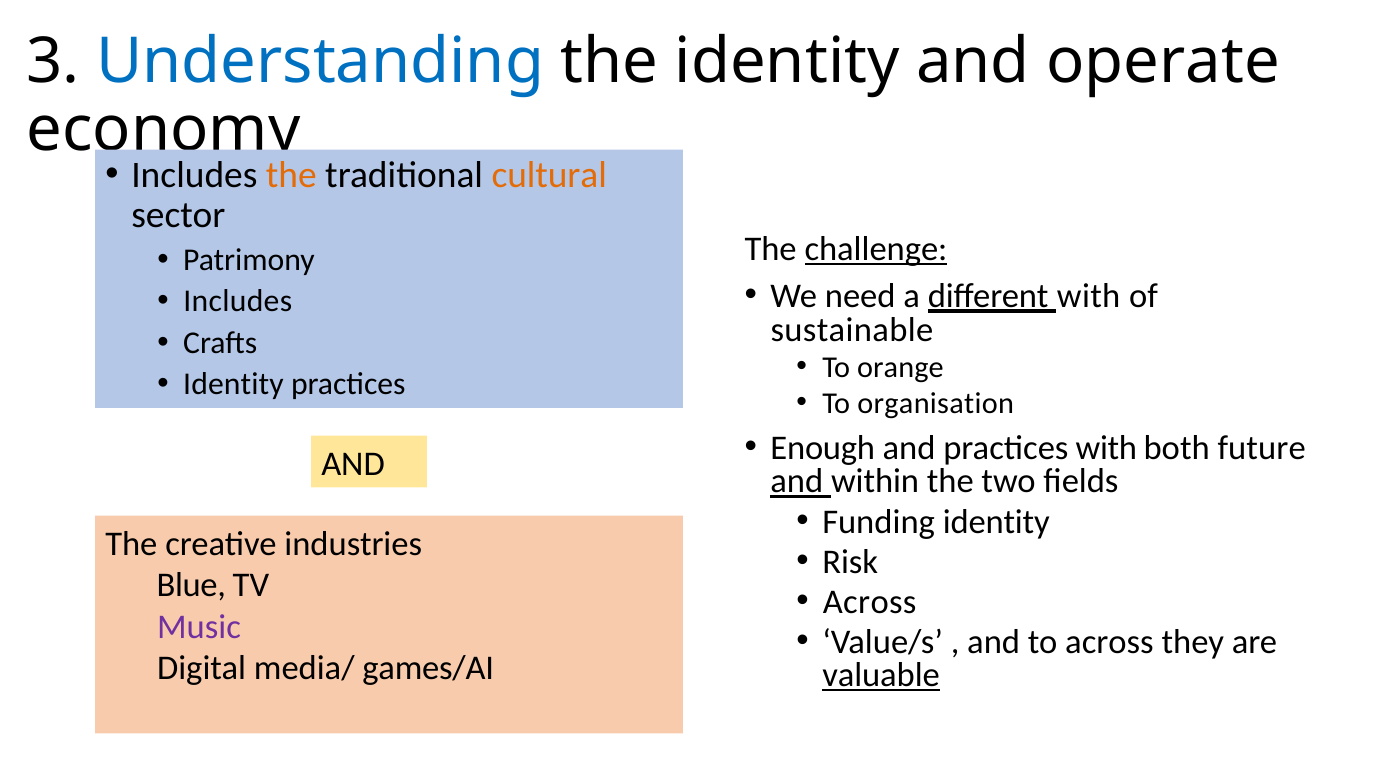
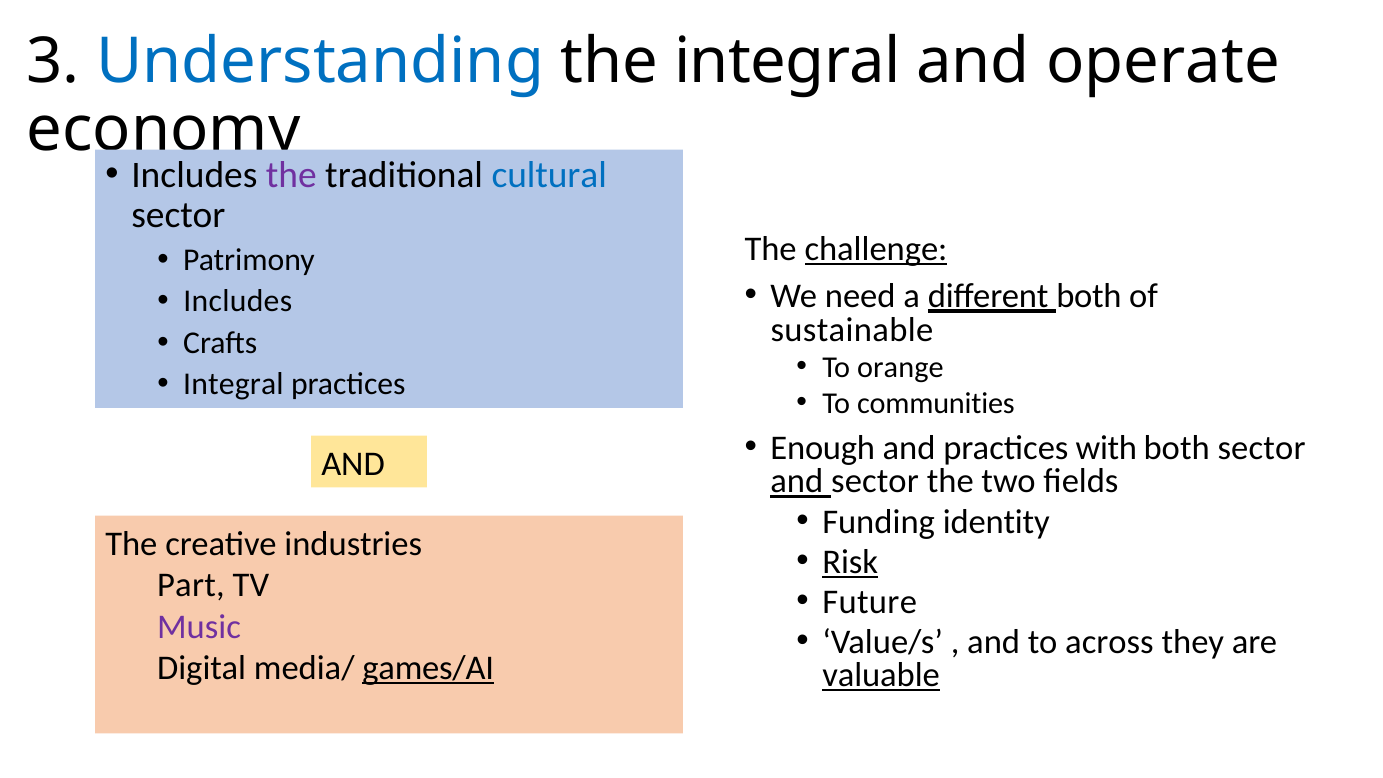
the identity: identity -> integral
the at (291, 175) colour: orange -> purple
cultural colour: orange -> blue
different with: with -> both
Identity at (233, 384): Identity -> Integral
organisation: organisation -> communities
both future: future -> sector
and within: within -> sector
Risk underline: none -> present
Blue: Blue -> Part
Across at (870, 602): Across -> Future
games/AI underline: none -> present
